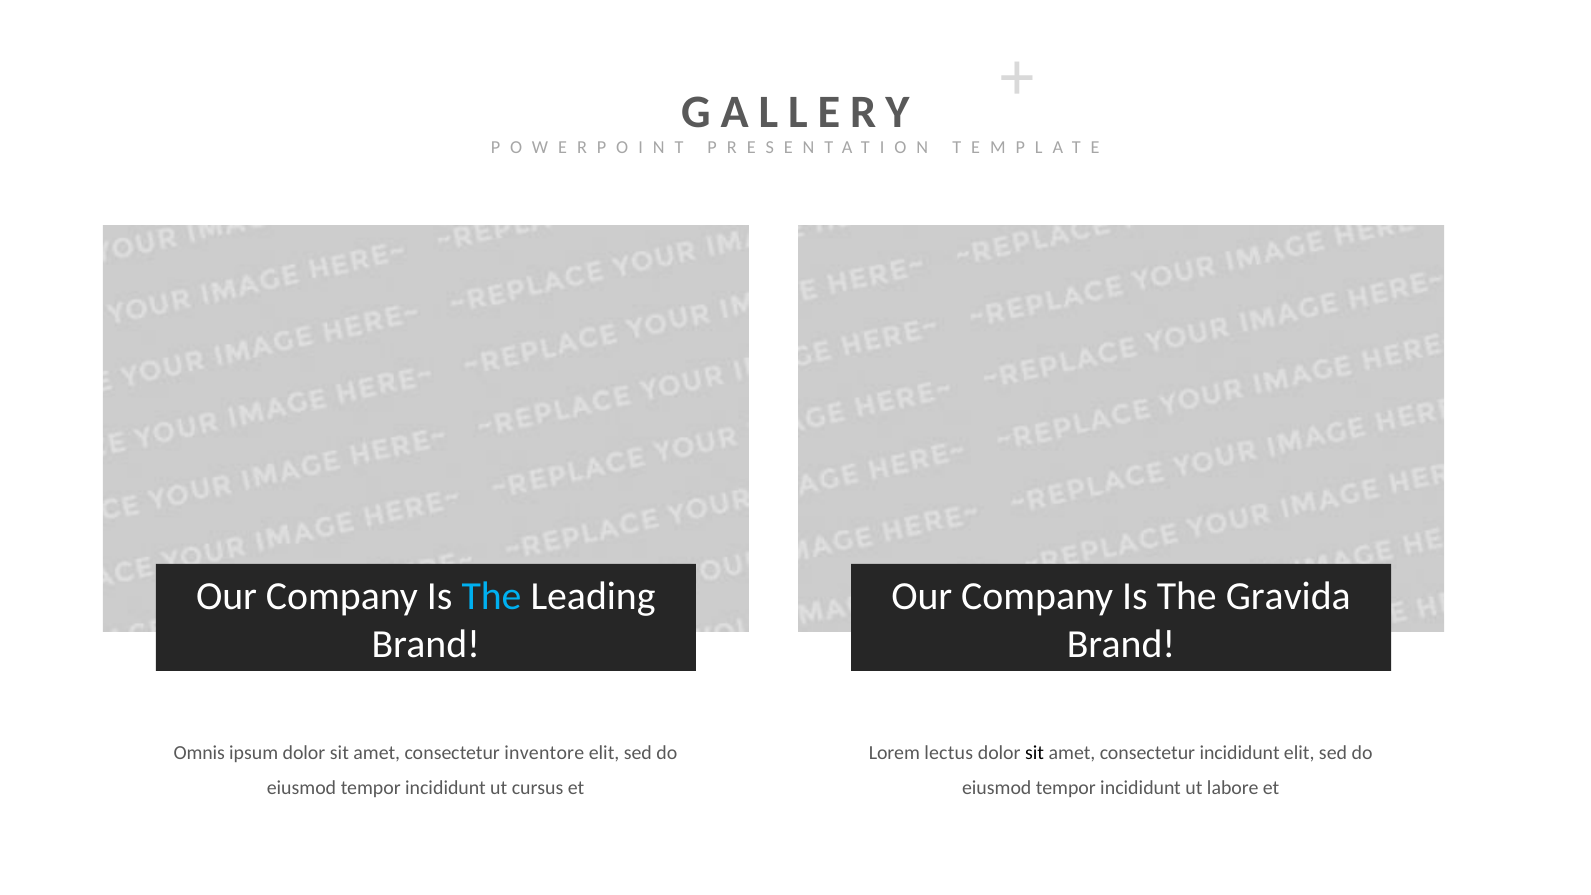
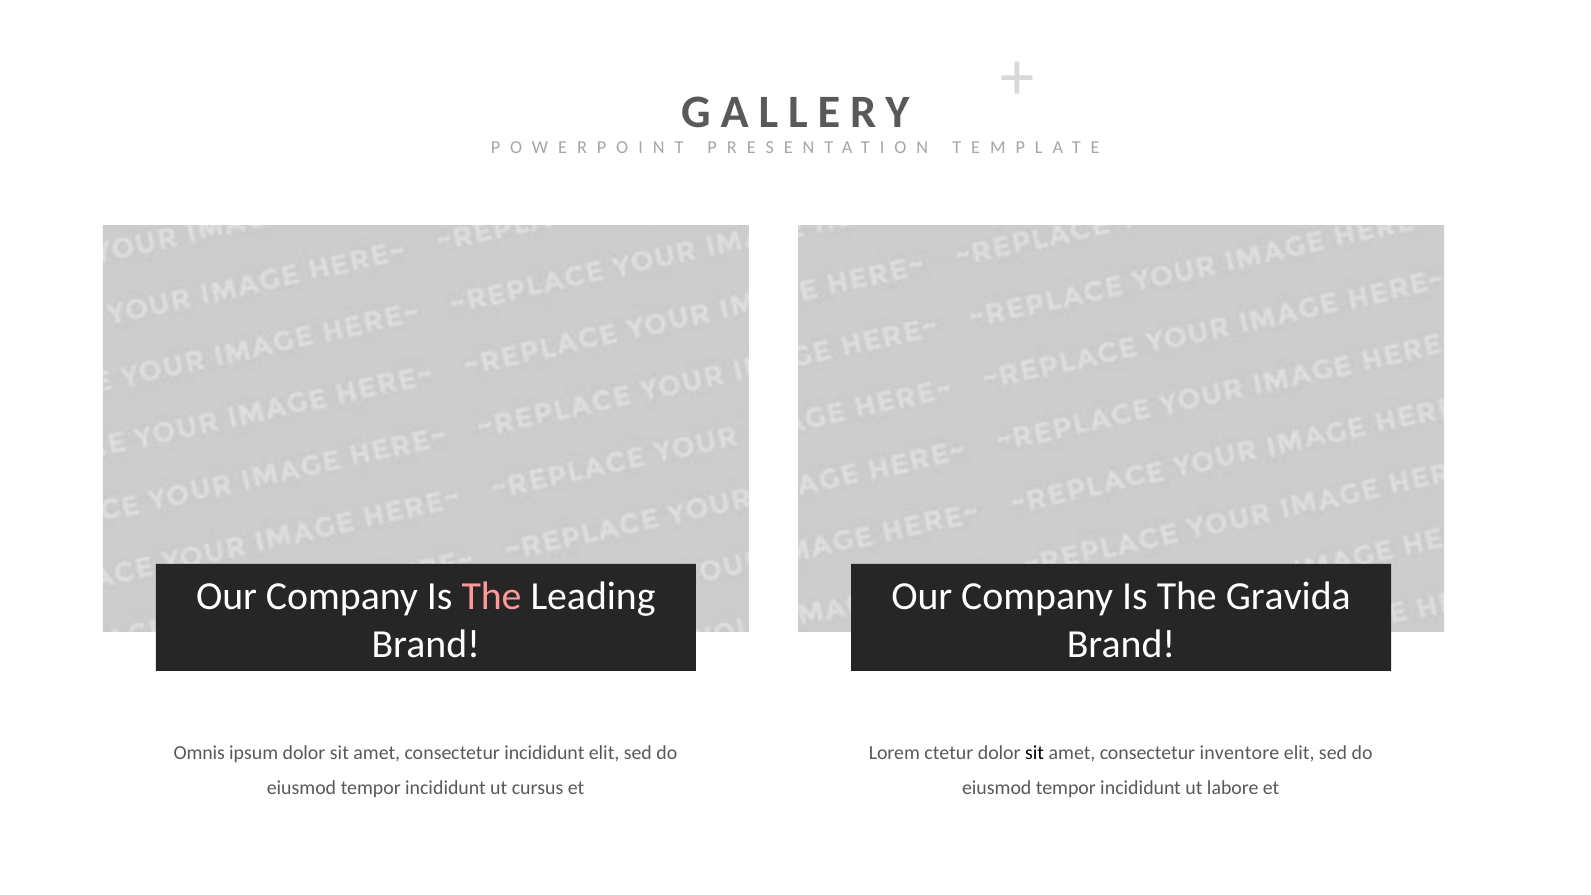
The at (492, 596) colour: light blue -> pink
consectetur inventore: inventore -> incididunt
lectus: lectus -> ctetur
consectetur incididunt: incididunt -> inventore
